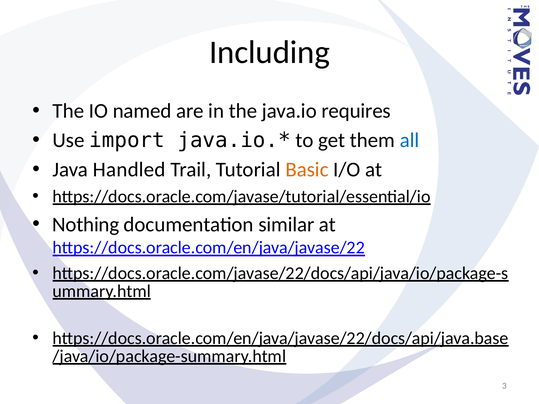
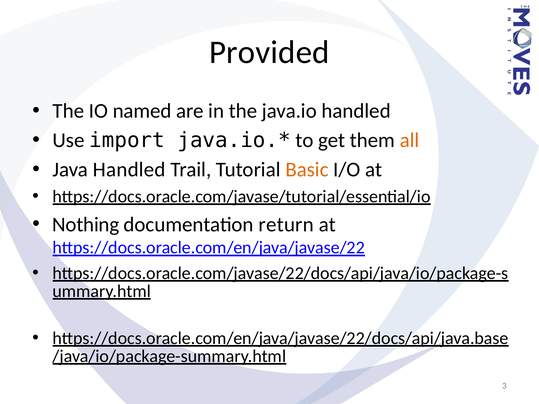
Including: Including -> Provided
java.io requires: requires -> handled
all colour: blue -> orange
similar: similar -> return
